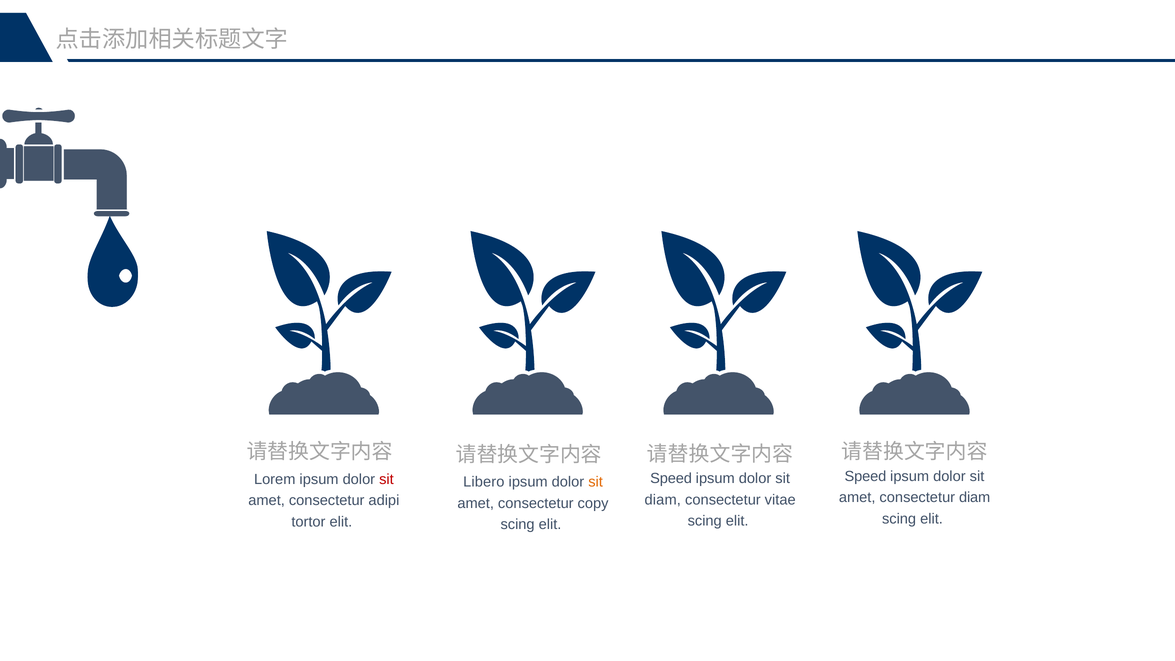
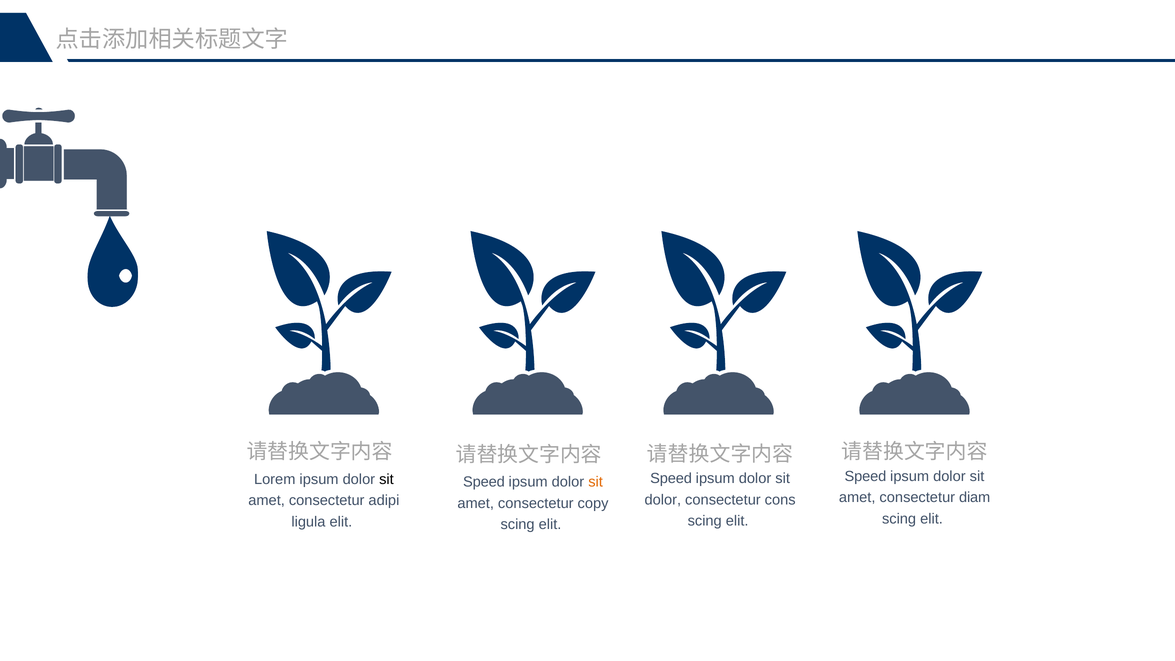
sit at (386, 479) colour: red -> black
Libero at (484, 482): Libero -> Speed
diam at (663, 500): diam -> dolor
vitae: vitae -> cons
tortor: tortor -> ligula
